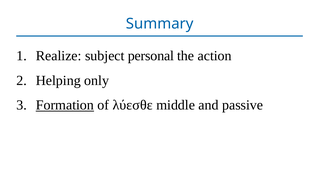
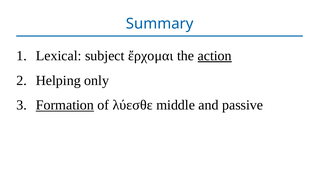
Realize: Realize -> Lexical
personal: personal -> ἔρχομαι
action underline: none -> present
